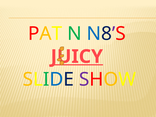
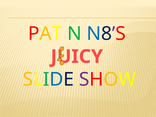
JUICY underline: present -> none
